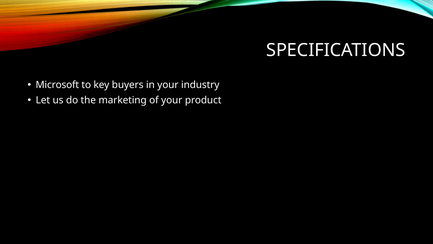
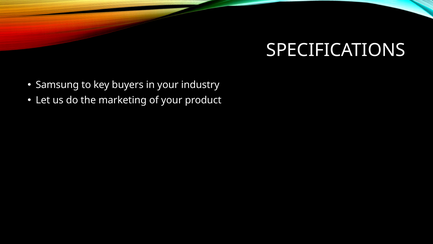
Microsoft: Microsoft -> Samsung
